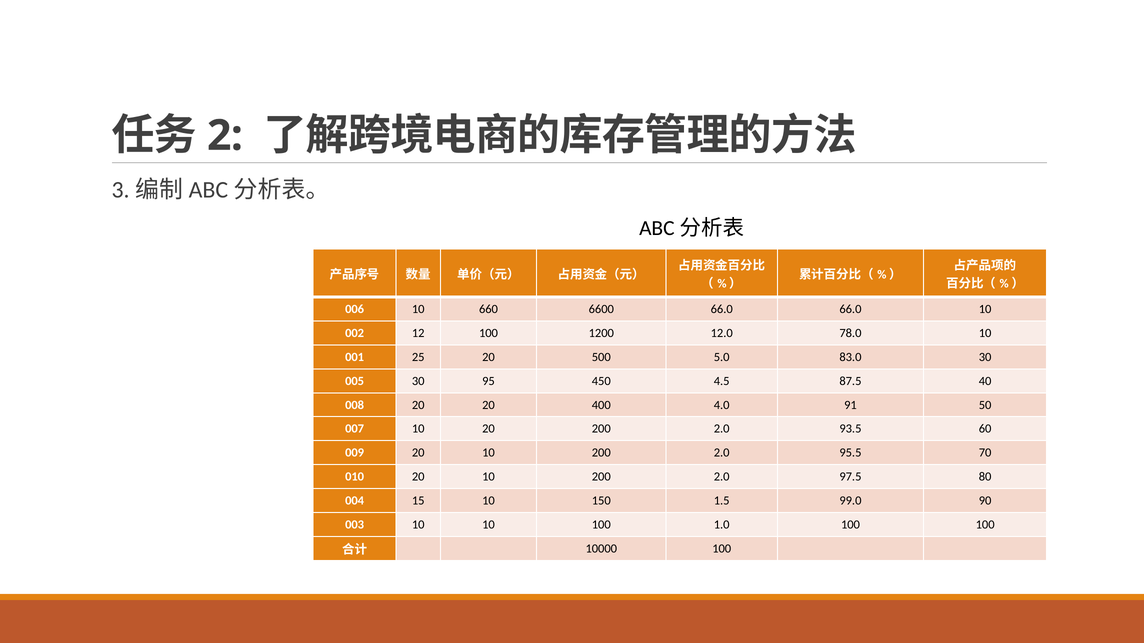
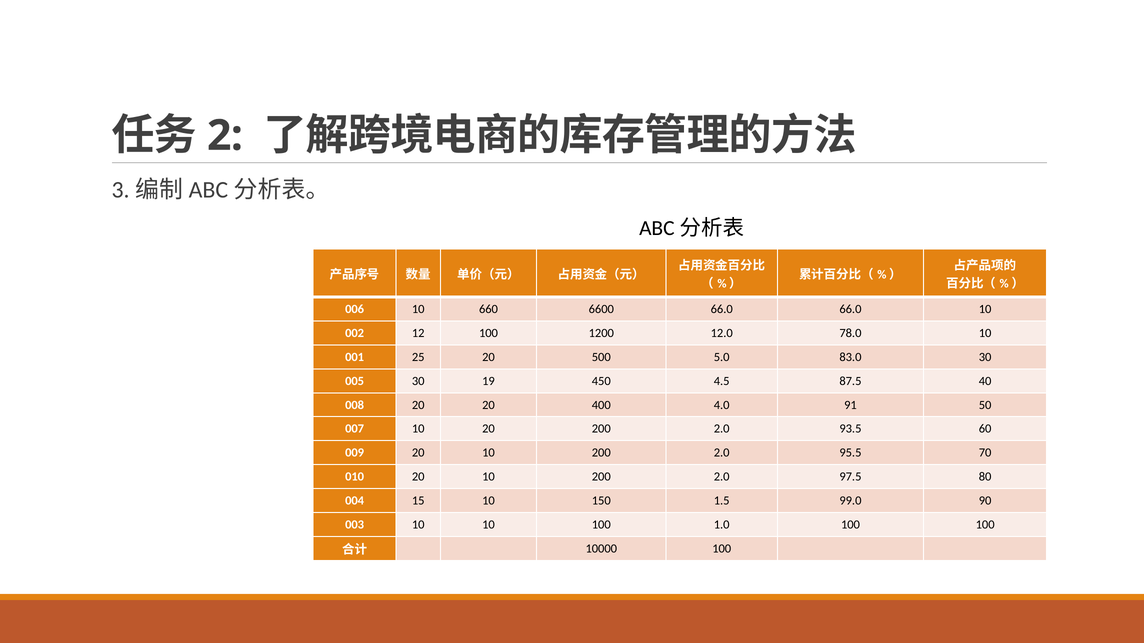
95: 95 -> 19
